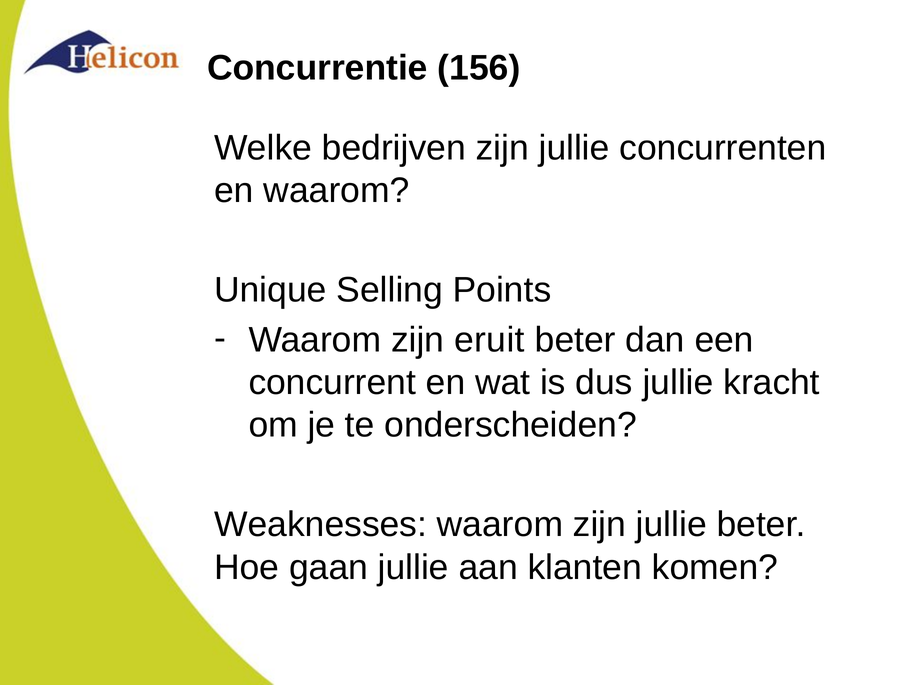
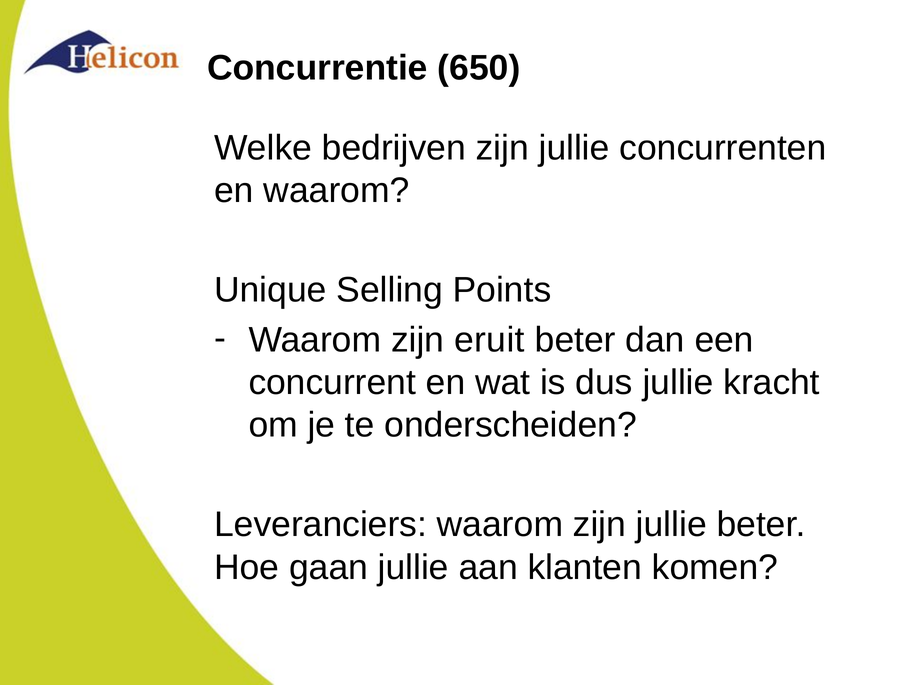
156: 156 -> 650
Weaknesses: Weaknesses -> Leveranciers
